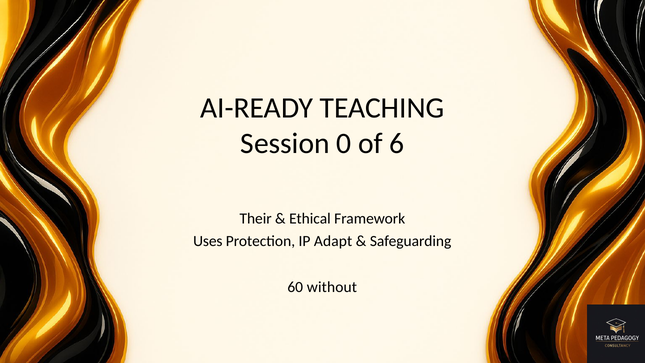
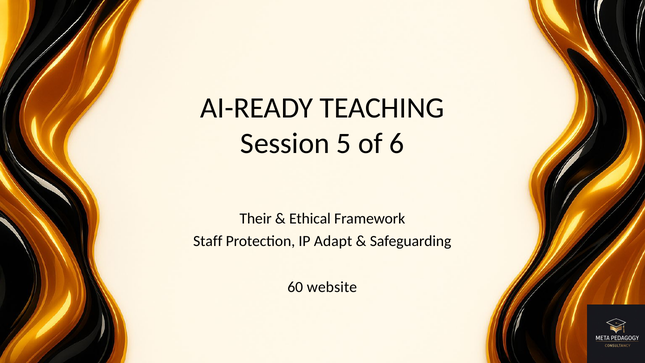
0: 0 -> 5
Uses: Uses -> Staff
without: without -> website
